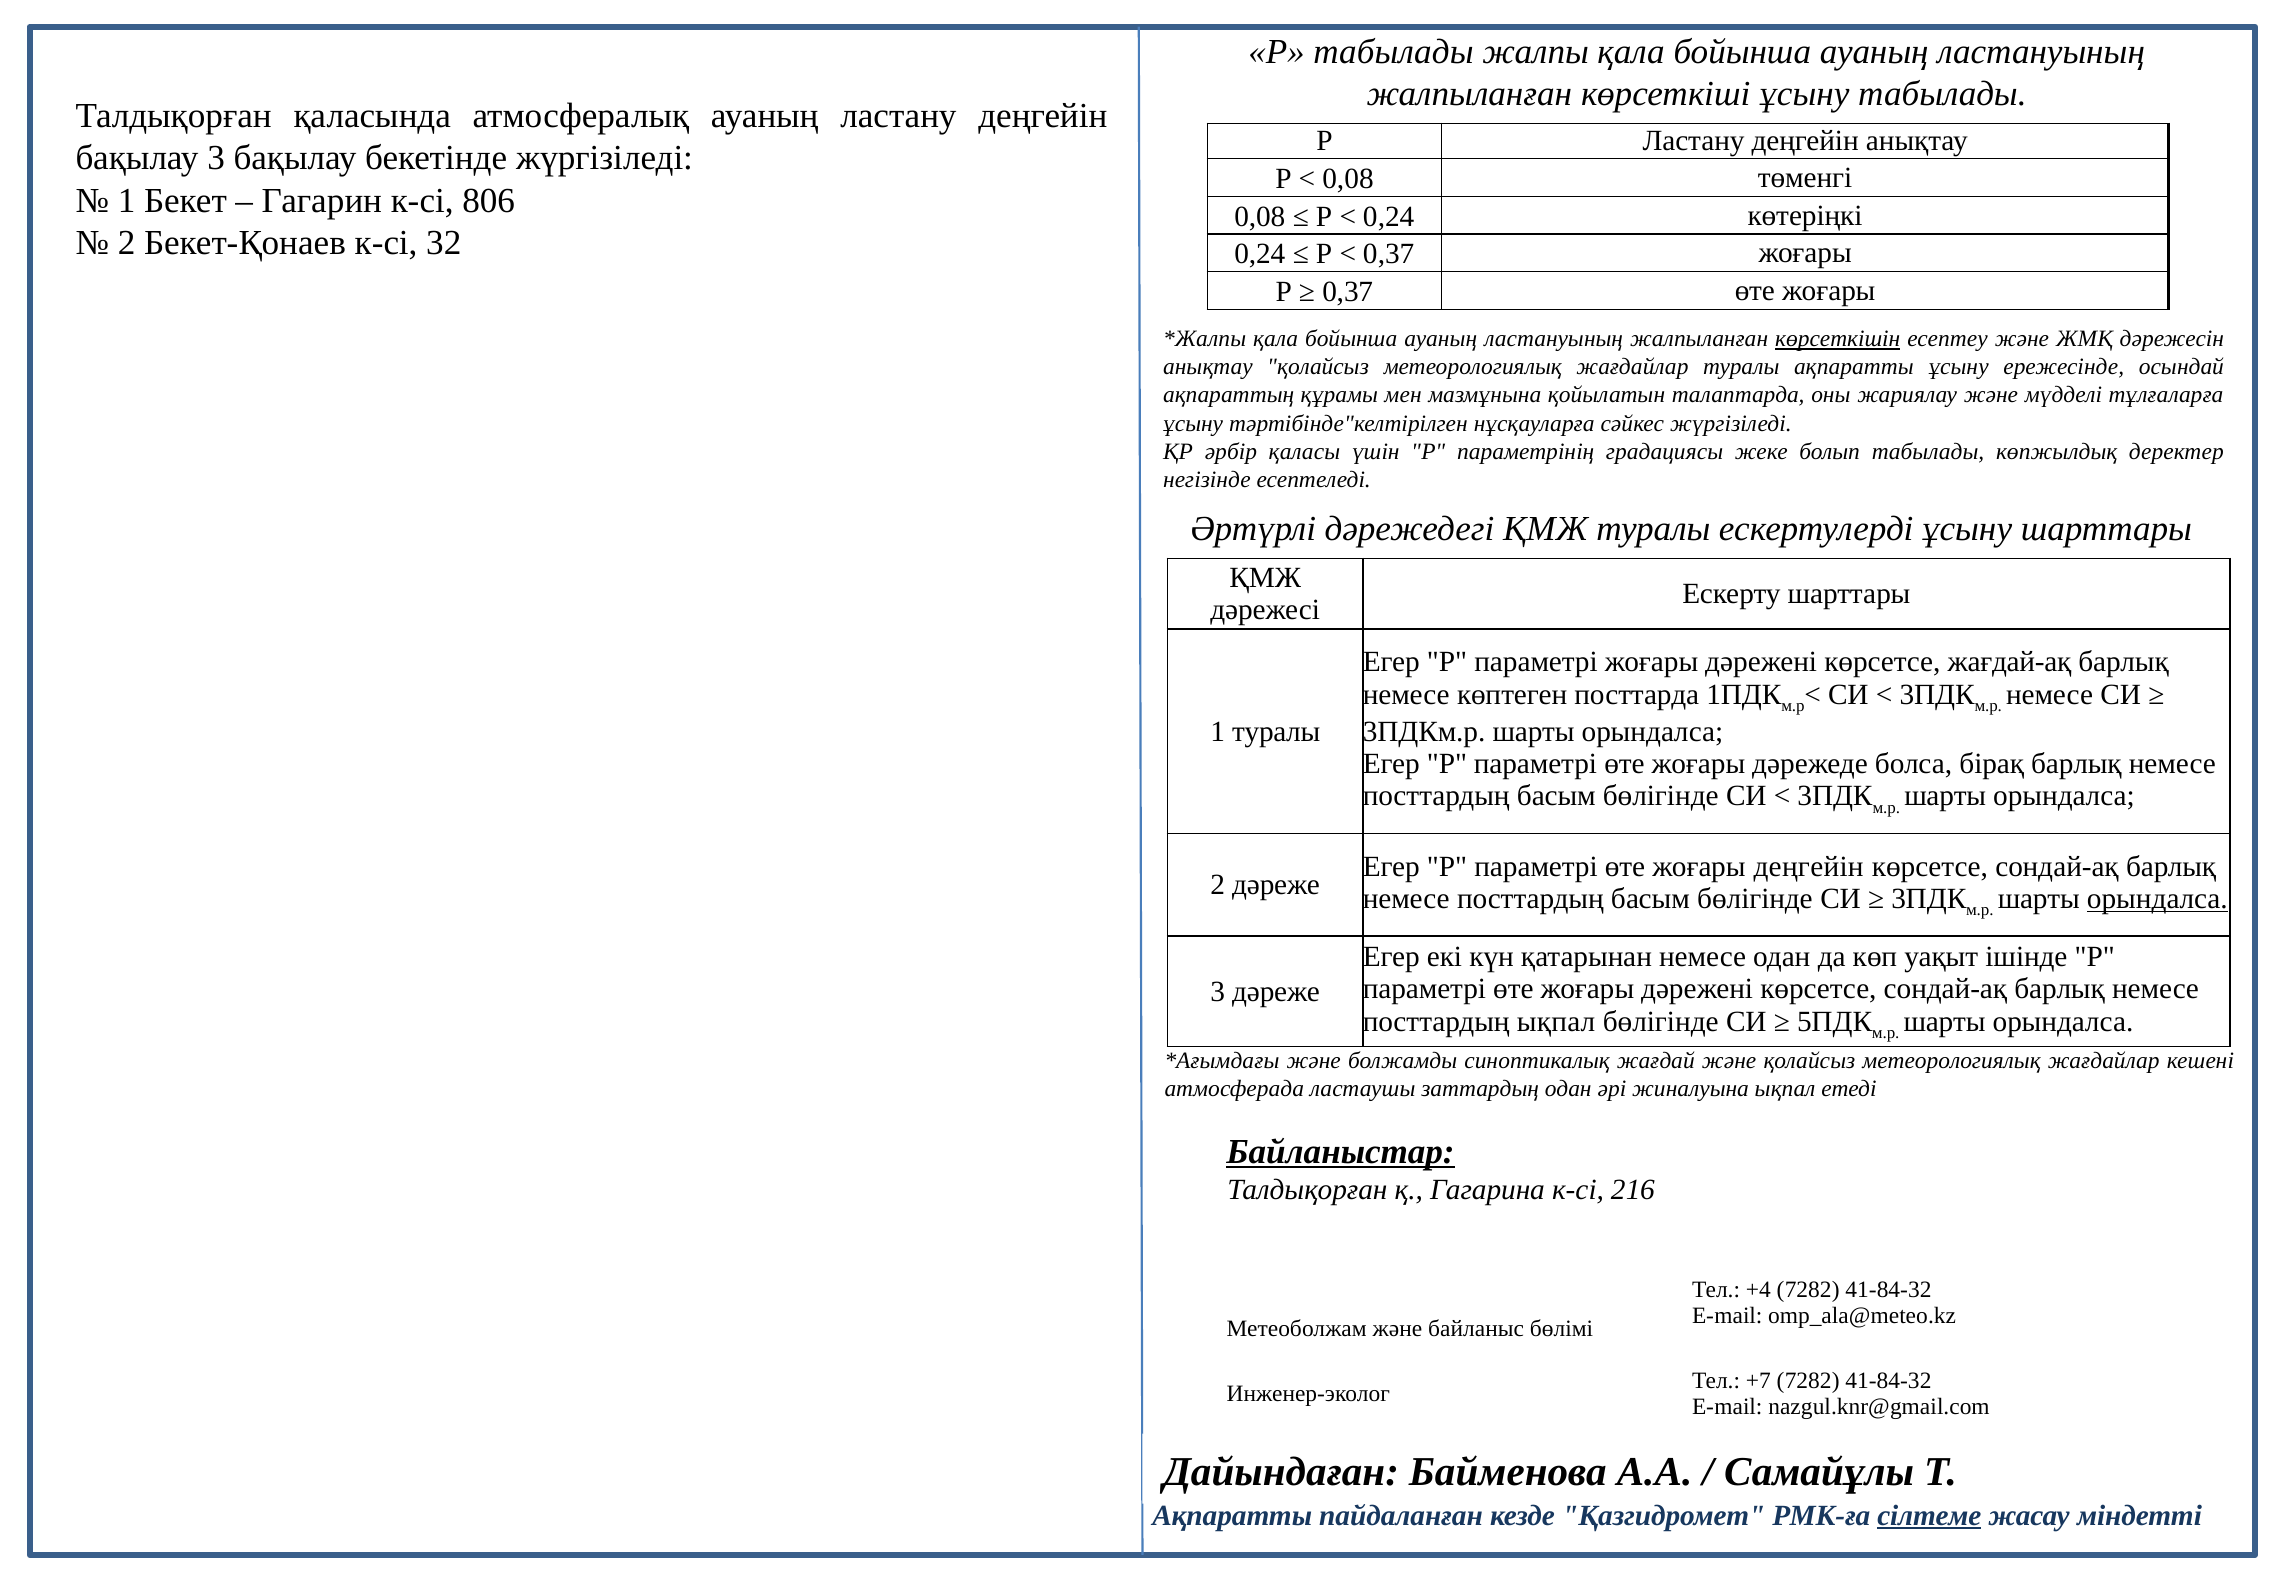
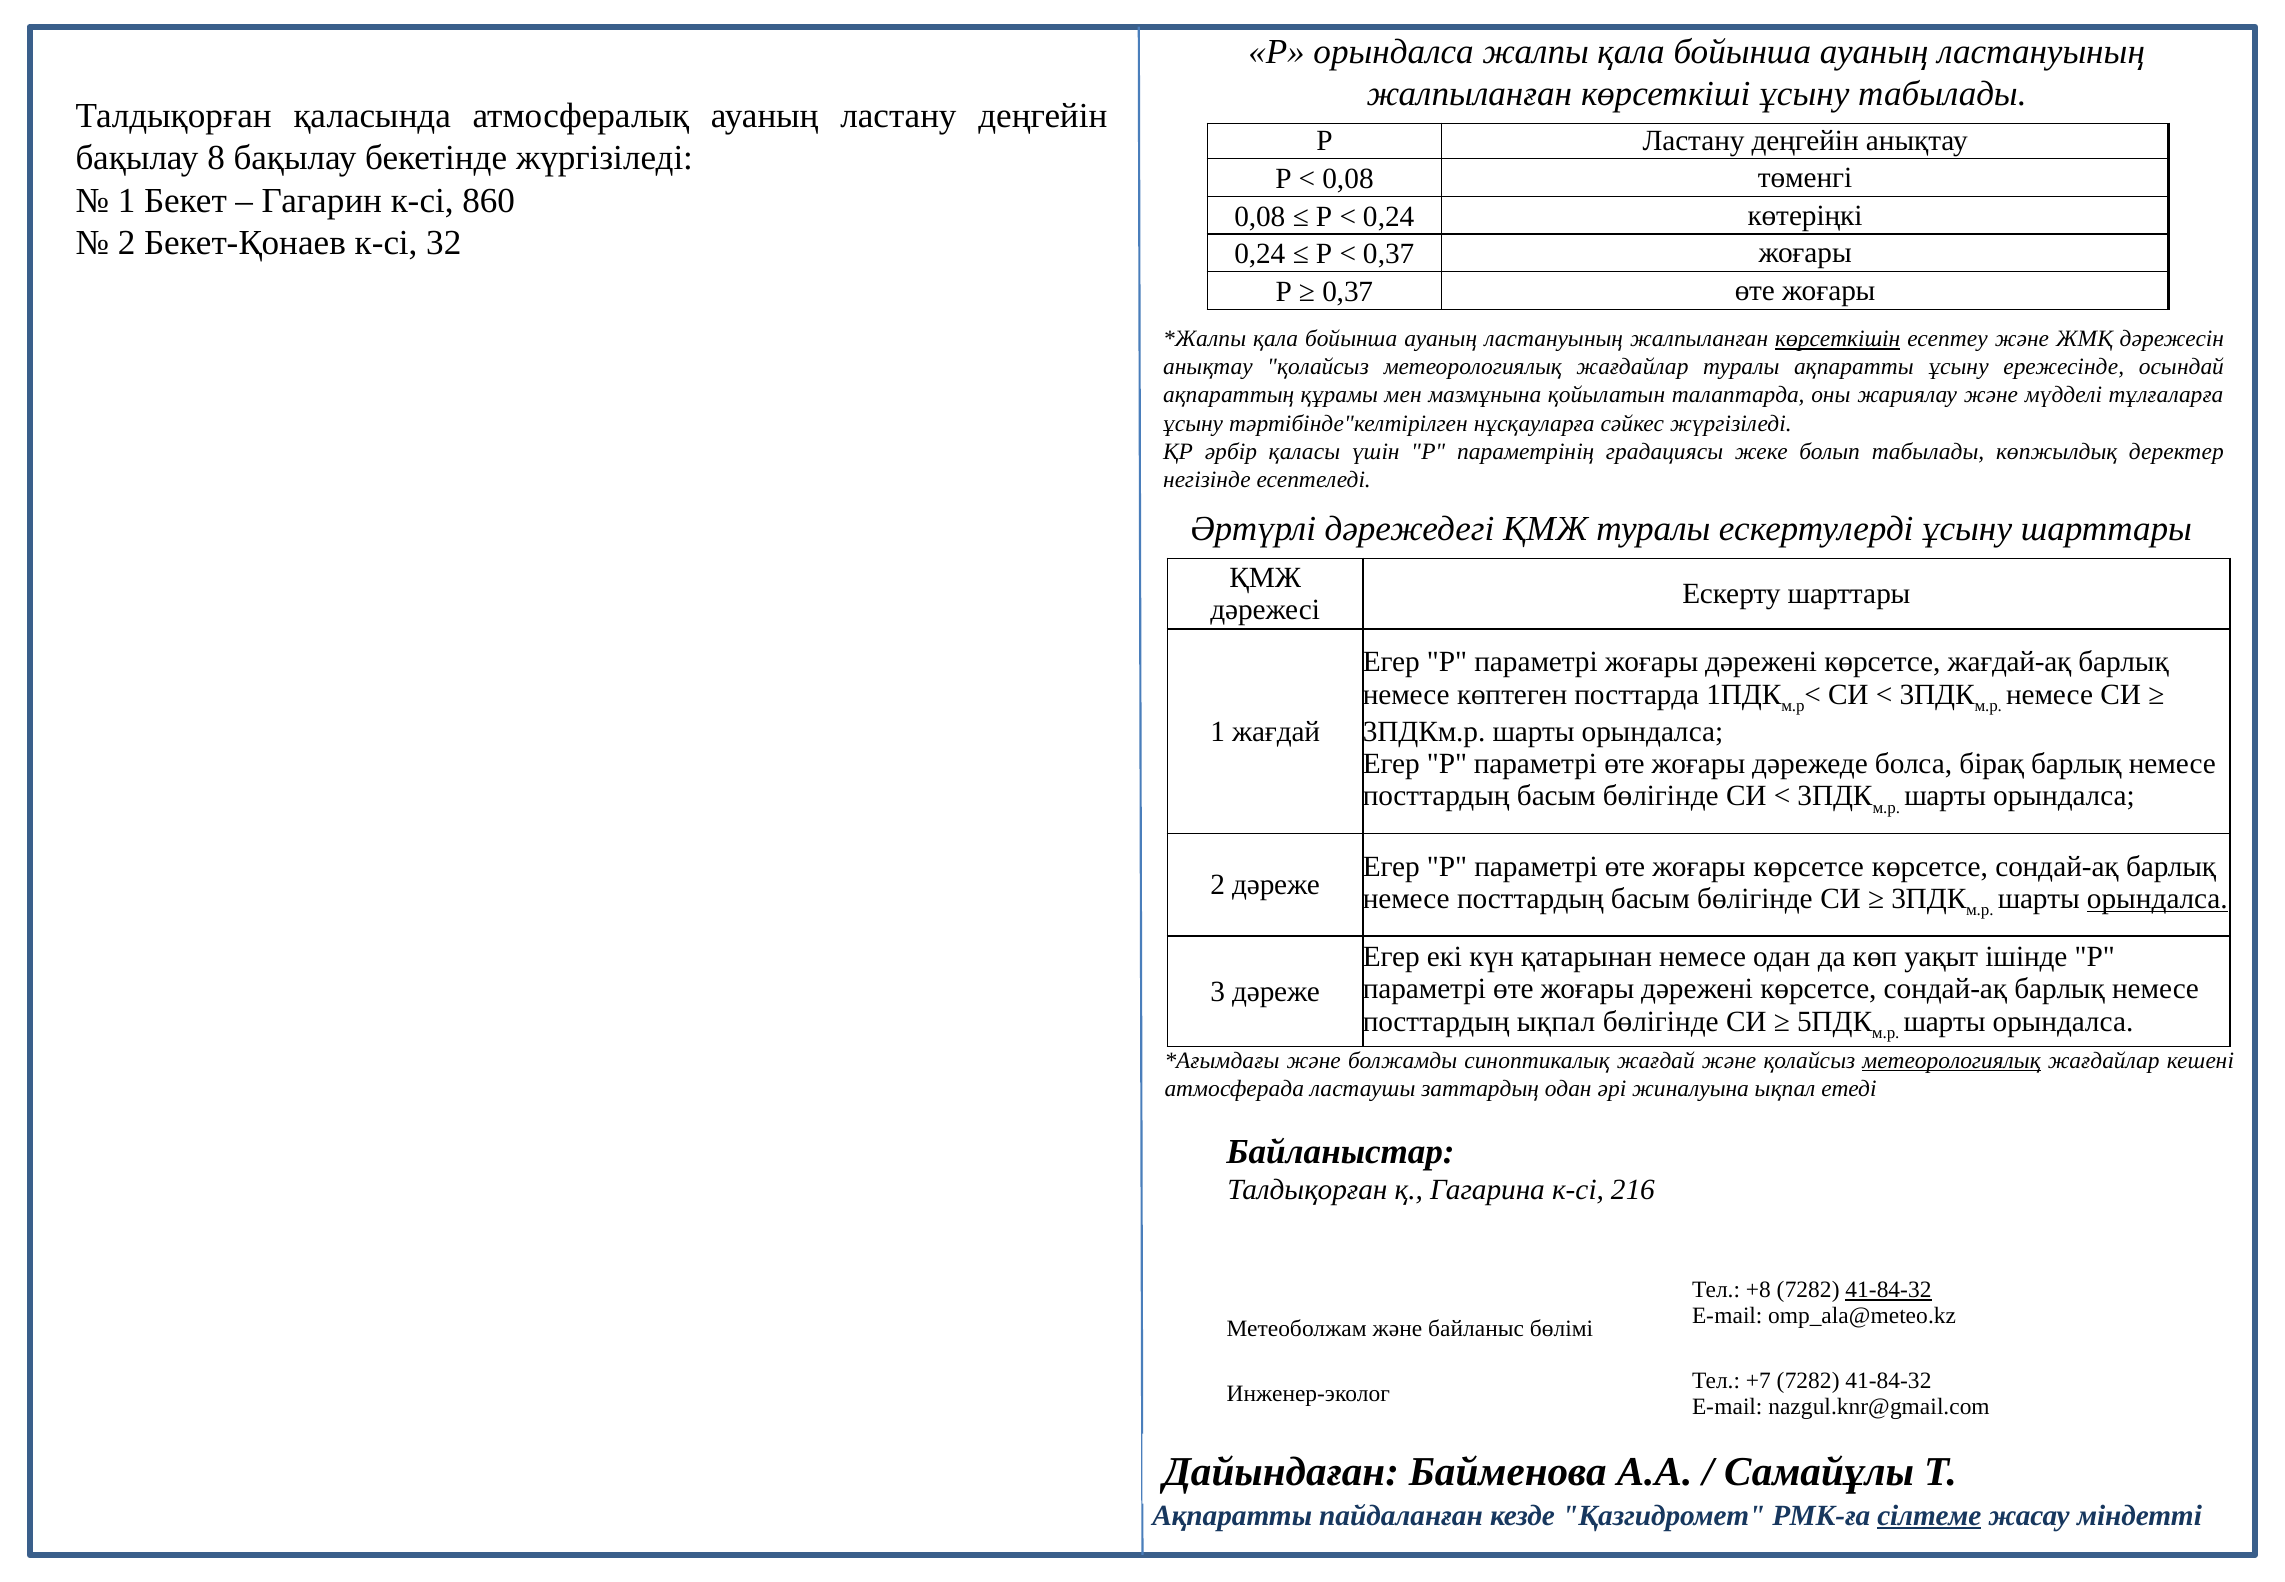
Р табылады: табылады -> орындалса
бақылау 3: 3 -> 8
806: 806 -> 860
1 туралы: туралы -> жағдай
жоғары деңгейін: деңгейін -> көрсетсе
метеорологиялық at (1952, 1060) underline: none -> present
Байланыстар underline: present -> none
+4: +4 -> +8
41-84-32 at (1888, 1290) underline: none -> present
